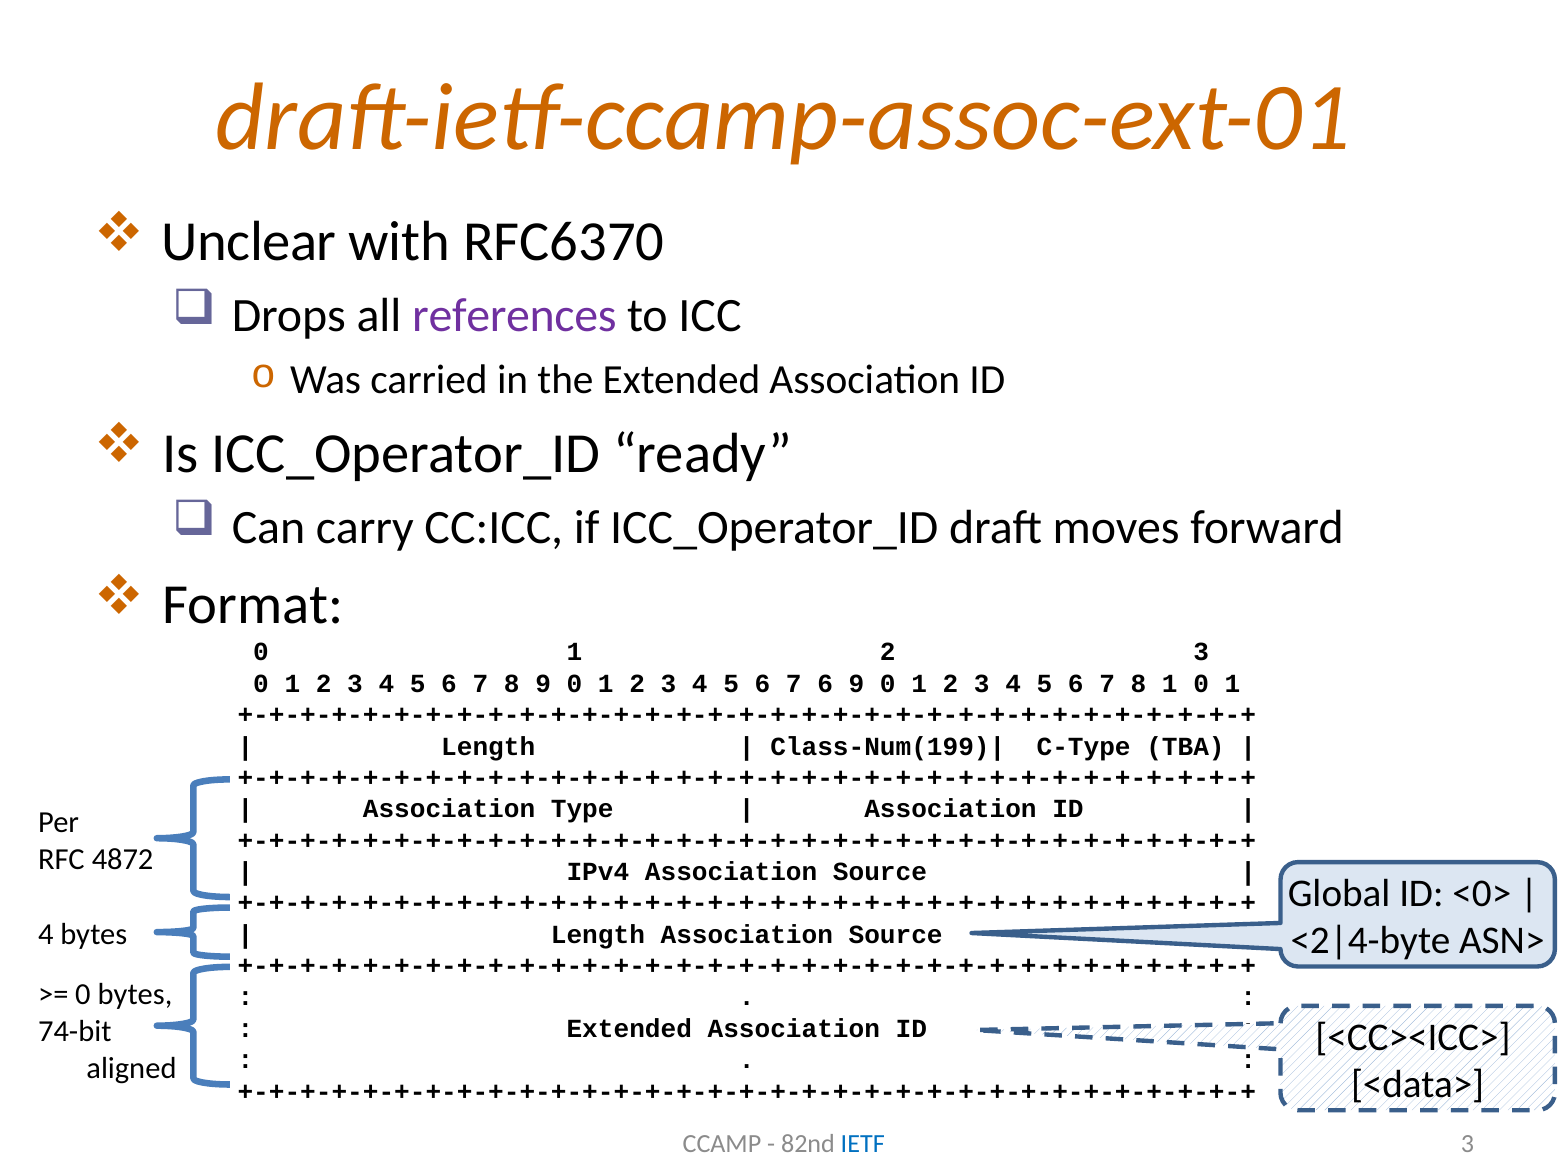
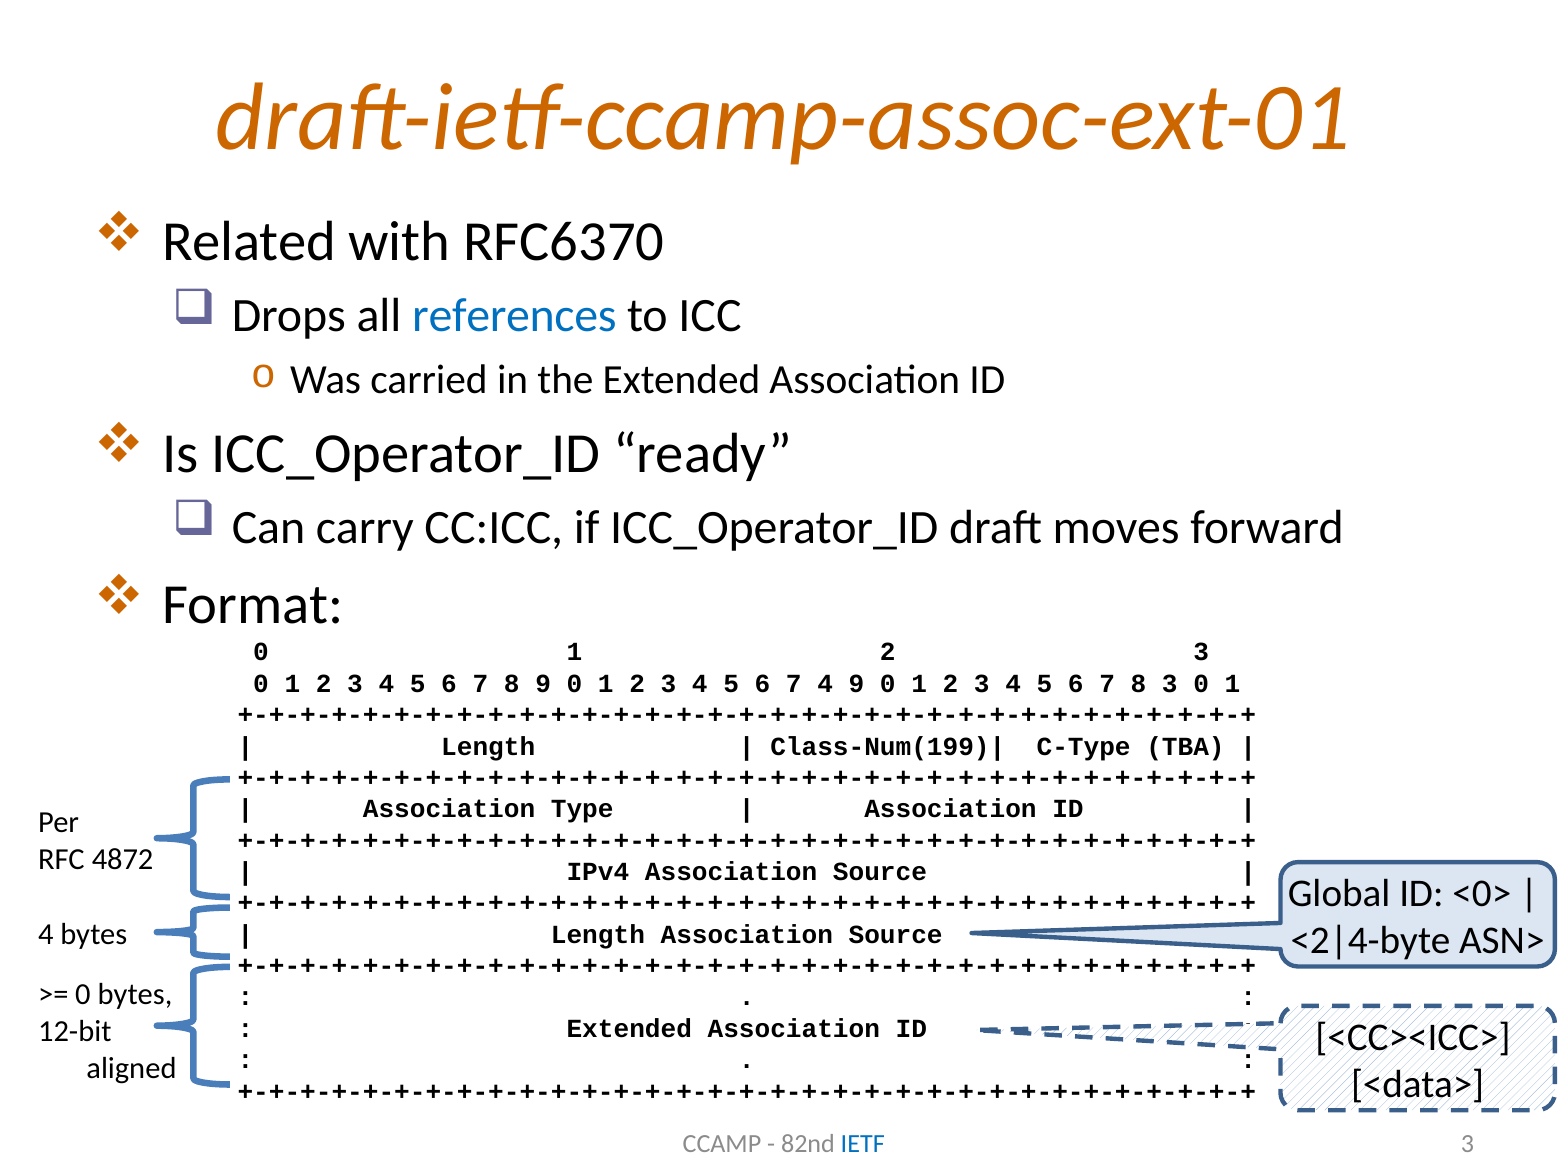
Unclear: Unclear -> Related
references colour: purple -> blue
7 6: 6 -> 4
8 1: 1 -> 3
74-bit: 74-bit -> 12-bit
